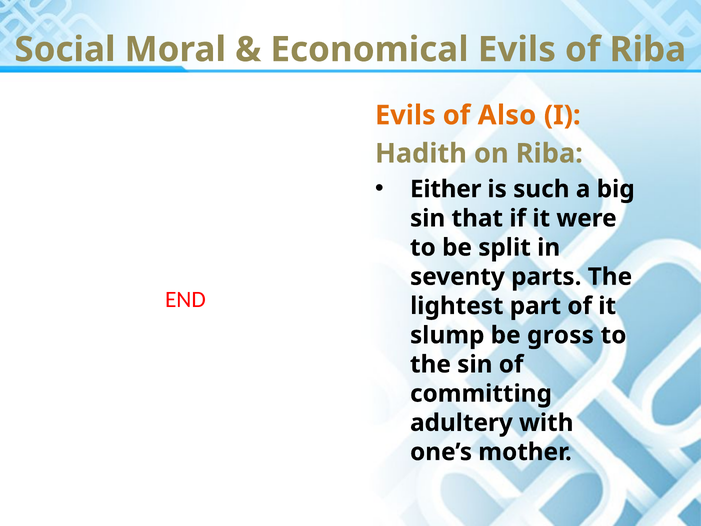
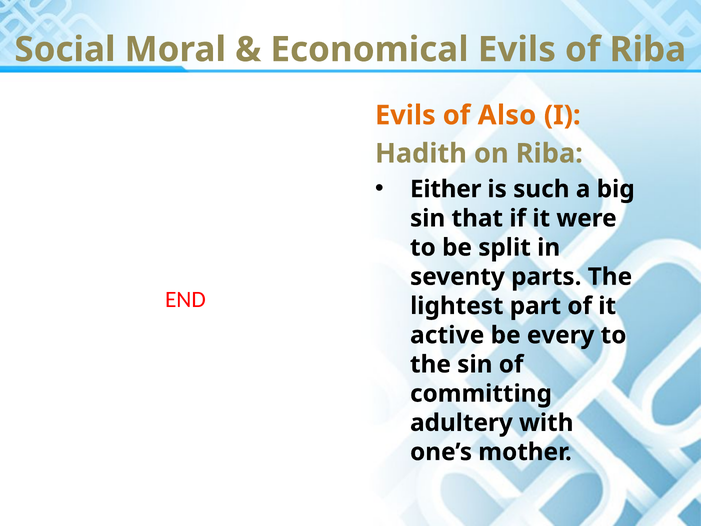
slump: slump -> active
gross: gross -> every
